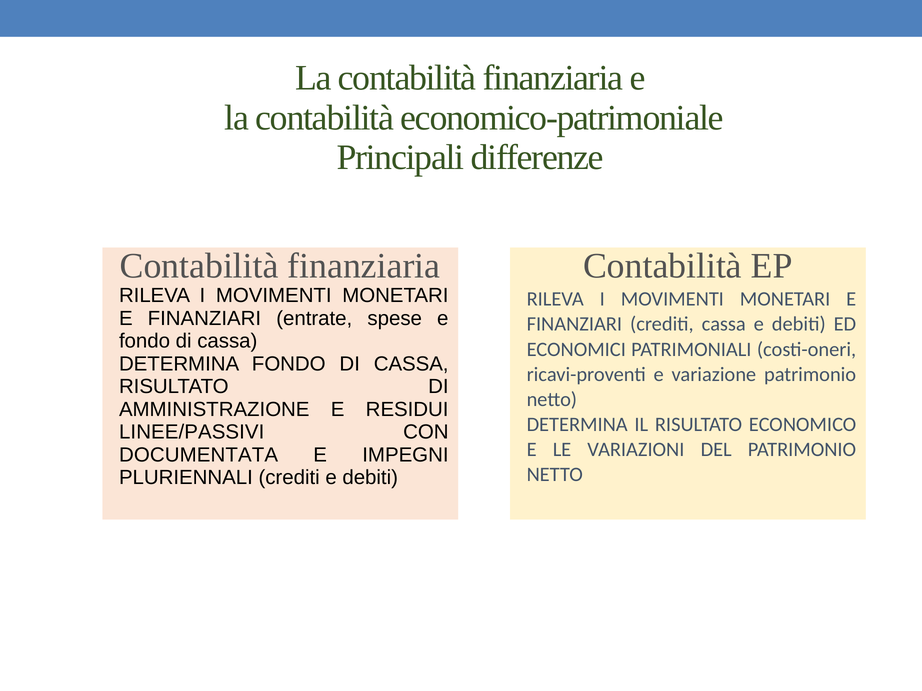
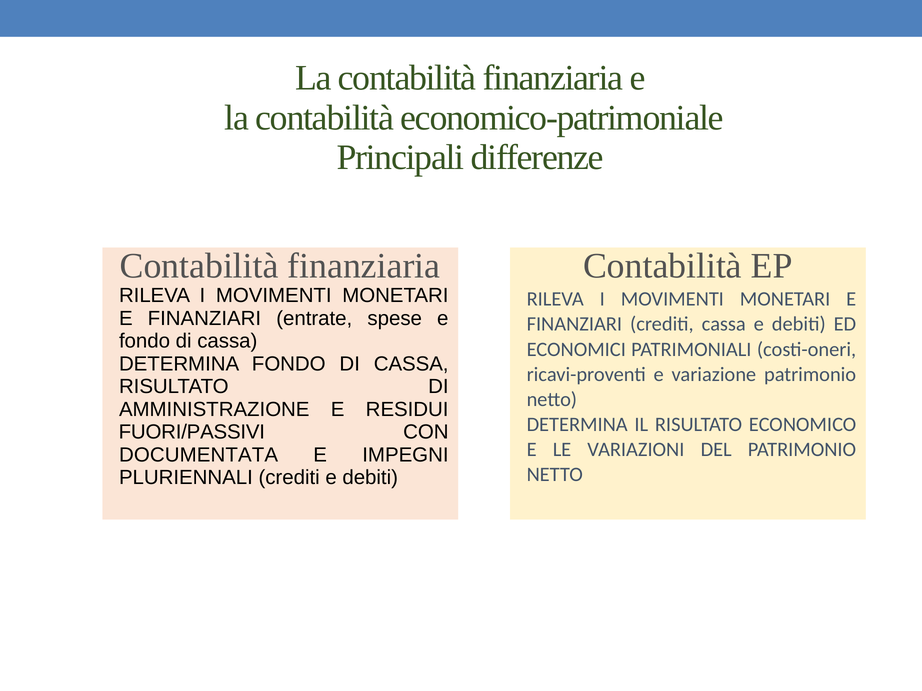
LINEE/PASSIVI: LINEE/PASSIVI -> FUORI/PASSIVI
